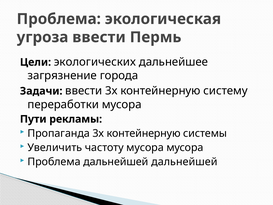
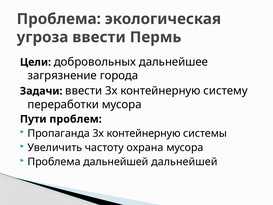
экологических: экологических -> добровольных
рекламы: рекламы -> проблем
частоту мусора: мусора -> охрана
